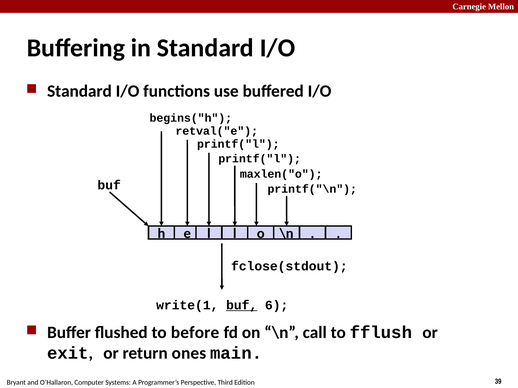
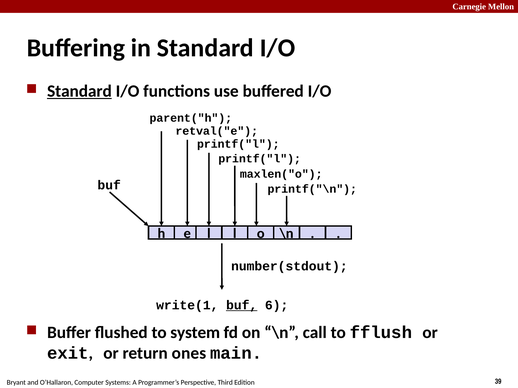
Standard at (79, 91) underline: none -> present
begins("h: begins("h -> parent("h
fclose(stdout: fclose(stdout -> number(stdout
before: before -> system
